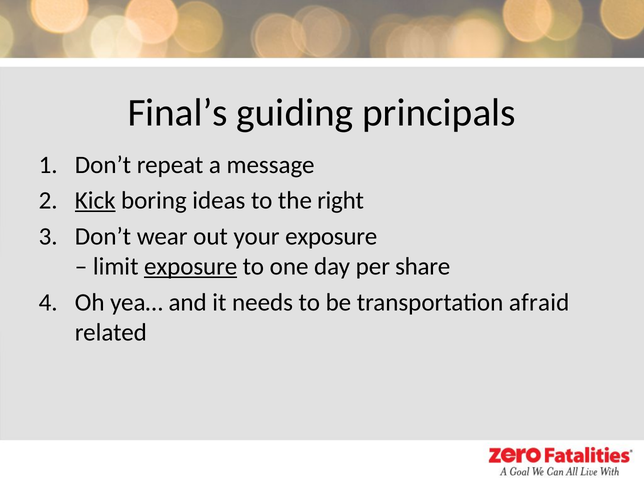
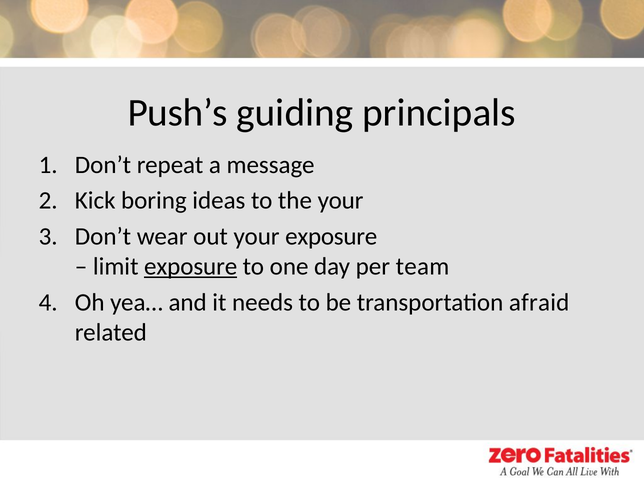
Final’s: Final’s -> Push’s
Kick underline: present -> none
the right: right -> your
share: share -> team
